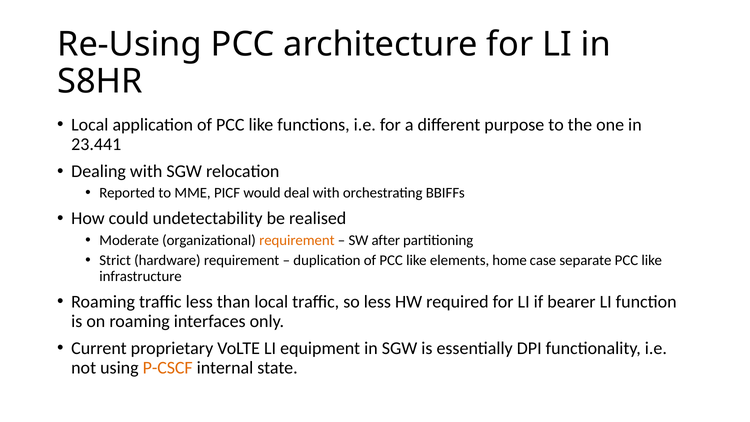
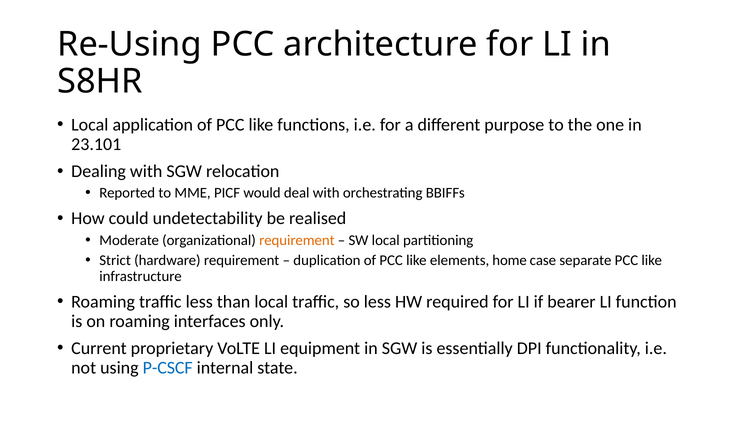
23.441: 23.441 -> 23.101
SW after: after -> local
P-CSCF colour: orange -> blue
